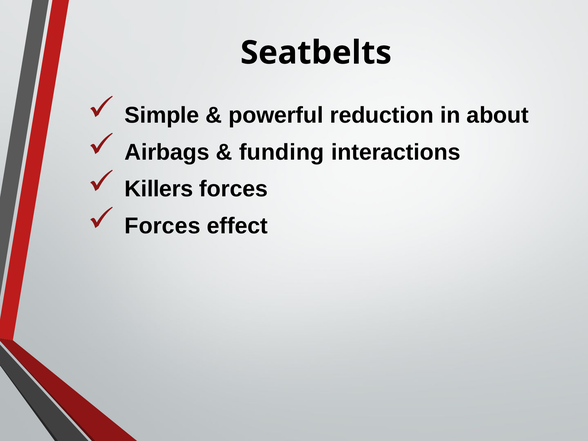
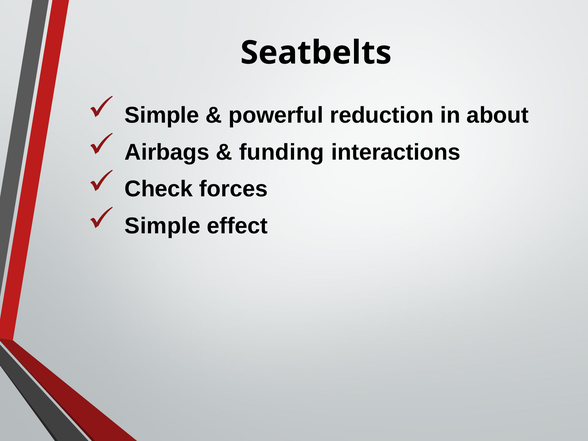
Killers: Killers -> Check
Forces at (163, 226): Forces -> Simple
